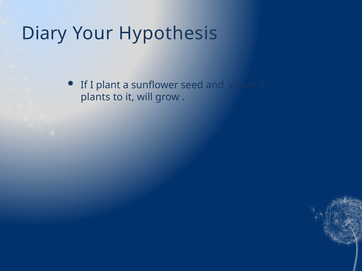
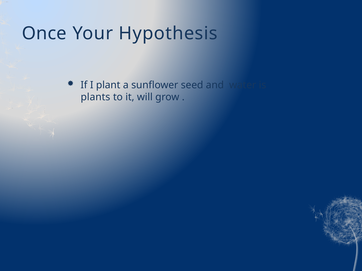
Diary: Diary -> Once
